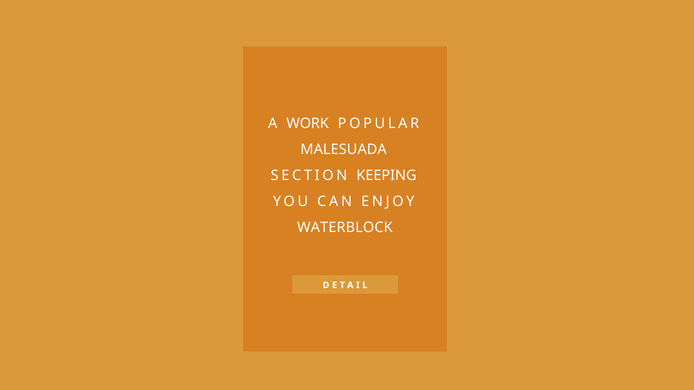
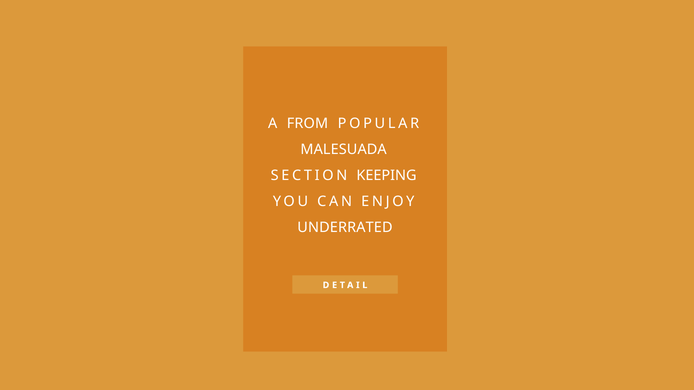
WORK: WORK -> FROM
WATERBLOCK: WATERBLOCK -> UNDERRATED
